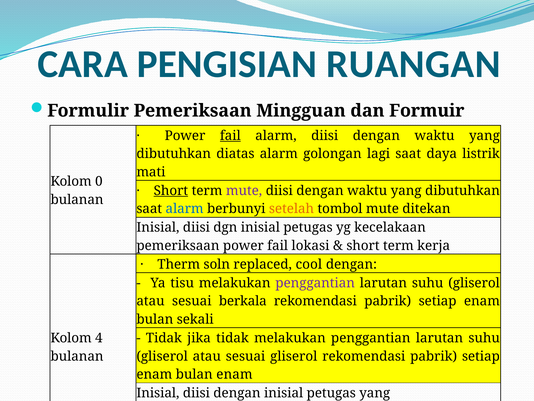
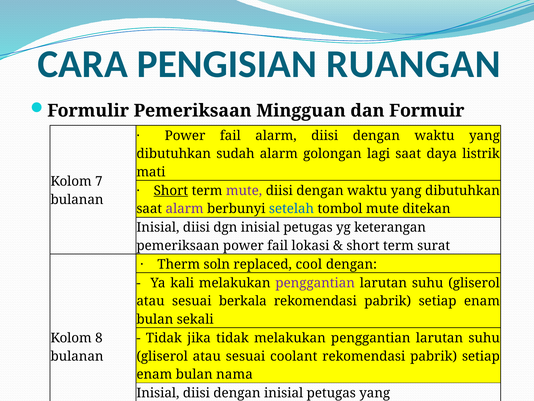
fail at (230, 135) underline: present -> none
diatas: diatas -> sudah
0: 0 -> 7
alarm at (185, 209) colour: blue -> purple
setelah colour: orange -> blue
kecelakaan: kecelakaan -> keterangan
kerja: kerja -> surat
tisu: tisu -> kali
4: 4 -> 8
sesuai gliserol: gliserol -> coolant
bulan enam: enam -> nama
